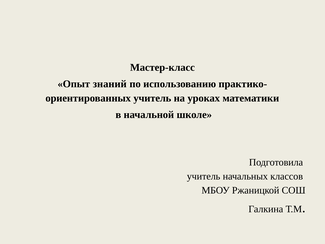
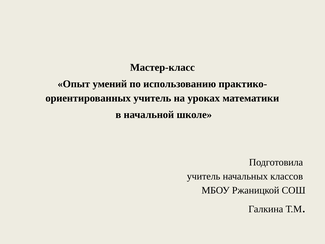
знаний: знаний -> умений
